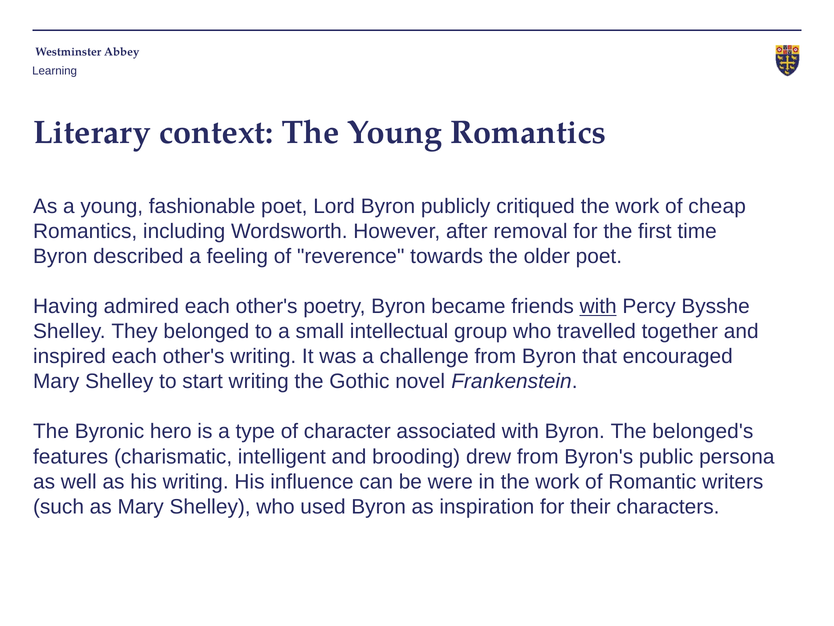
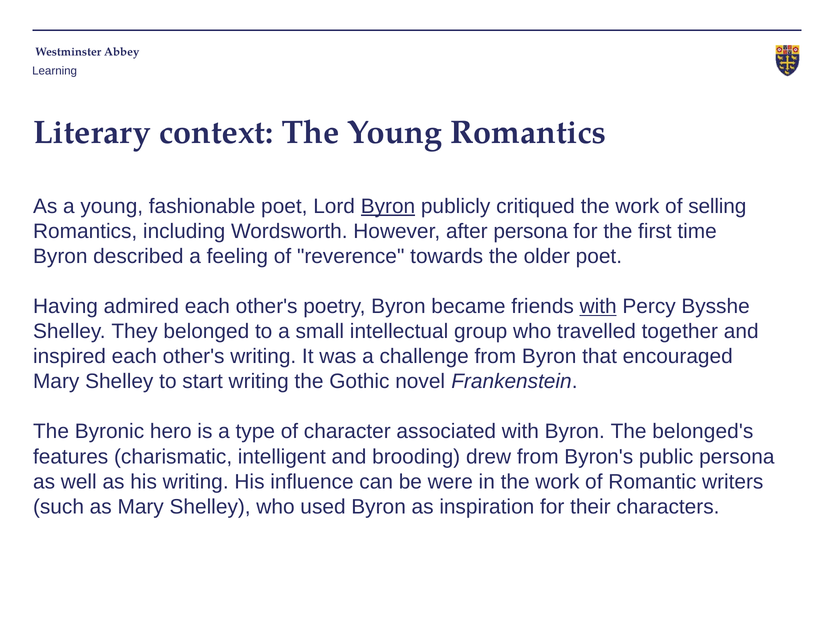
Byron at (388, 206) underline: none -> present
cheap: cheap -> selling
after removal: removal -> persona
